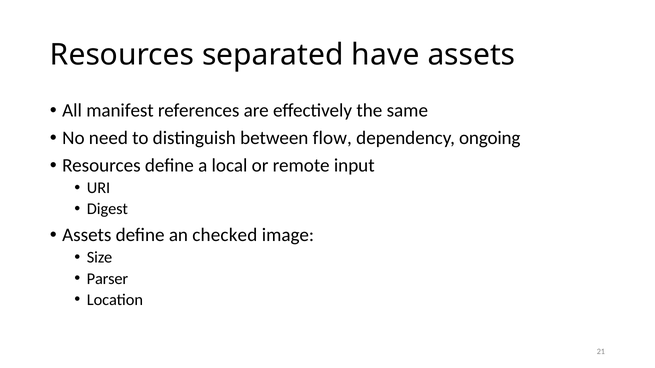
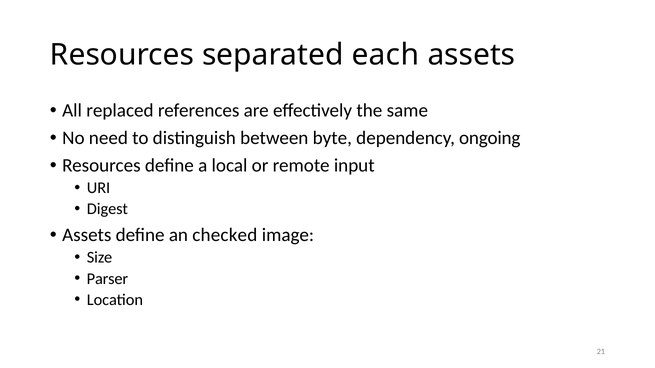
have: have -> each
manifest: manifest -> replaced
flow: flow -> byte
